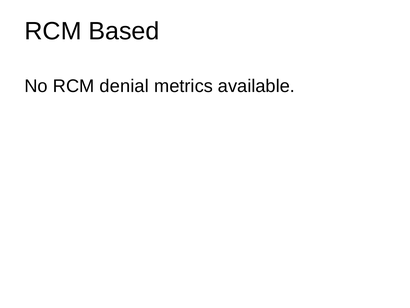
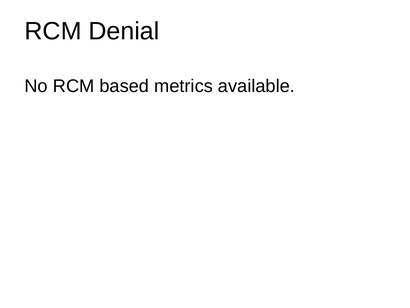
Based: Based -> Denial
denial: denial -> based
